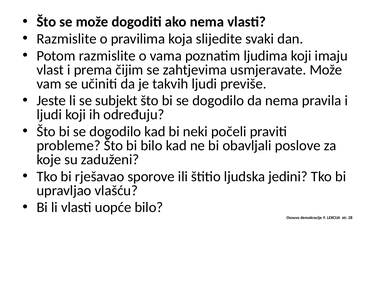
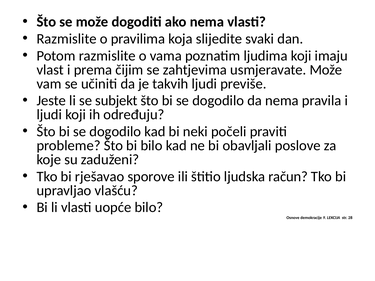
jedini: jedini -> račun
